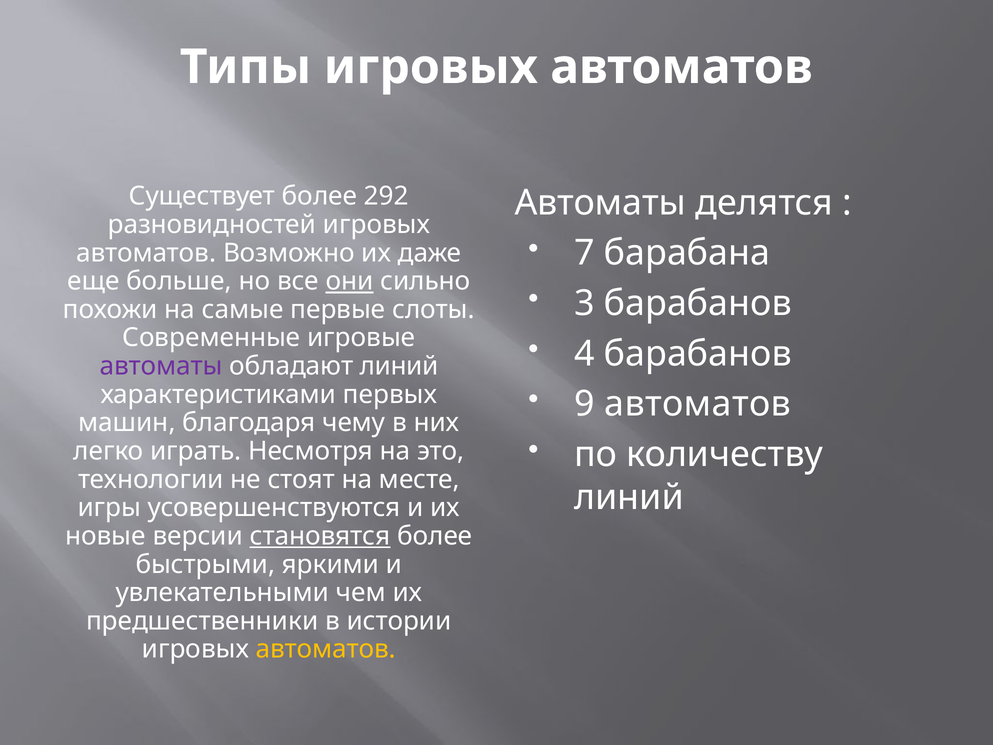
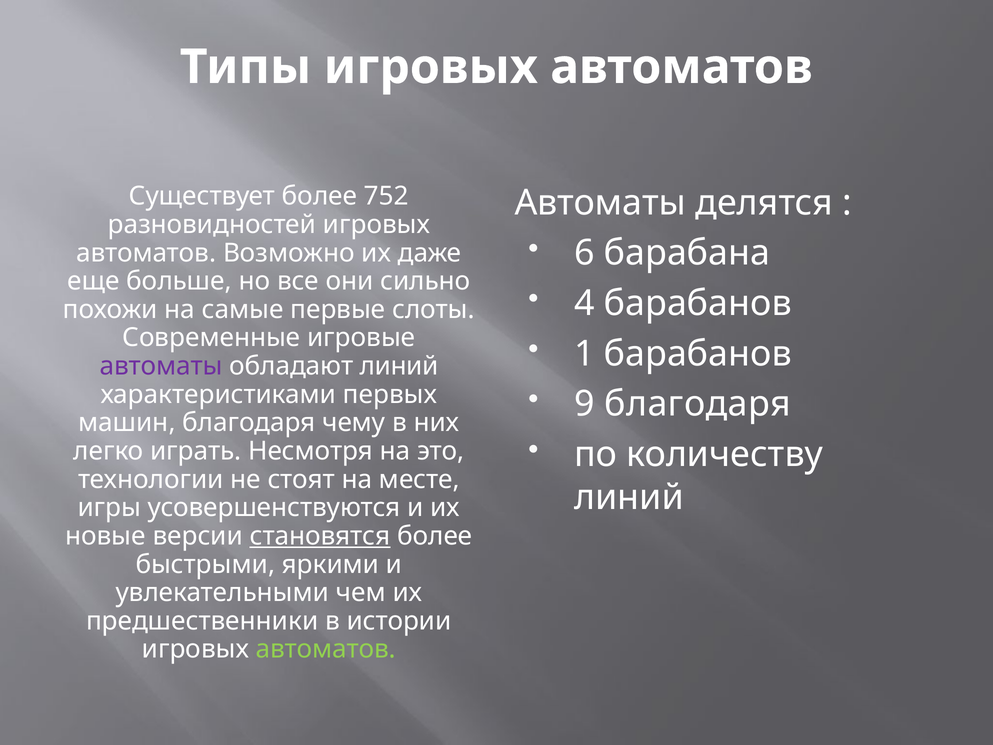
292: 292 -> 752
7: 7 -> 6
они underline: present -> none
3: 3 -> 4
4: 4 -> 1
9 автоматов: автоматов -> благодаря
автоматов at (326, 649) colour: yellow -> light green
